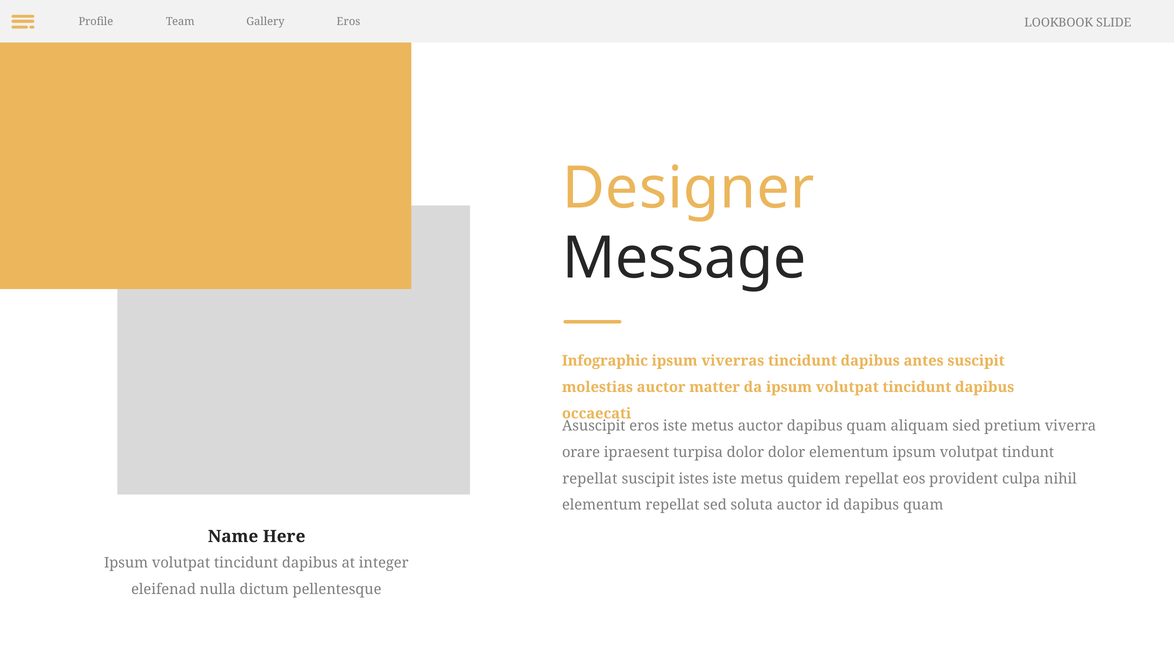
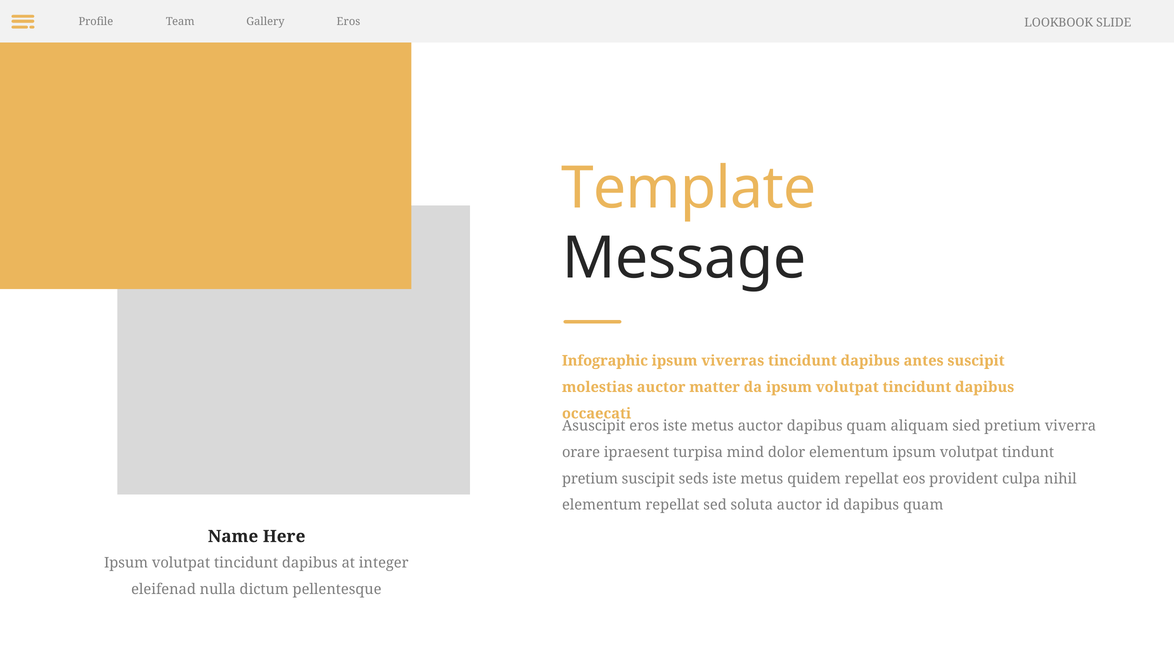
Designer: Designer -> Template
turpisa dolor: dolor -> mind
repellat at (590, 479): repellat -> pretium
istes: istes -> seds
